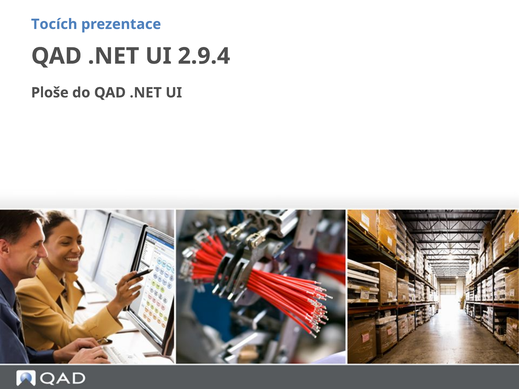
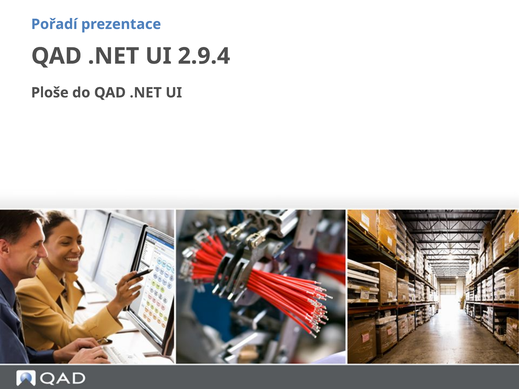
Tocích: Tocích -> Pořadí
